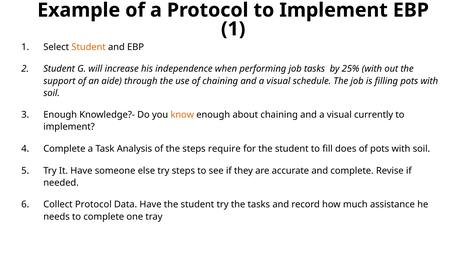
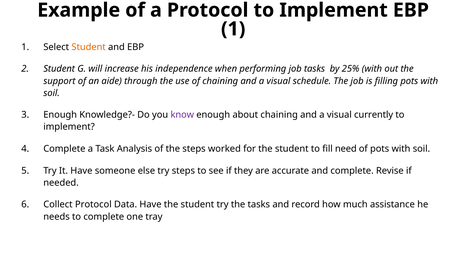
know colour: orange -> purple
require: require -> worked
does: does -> need
